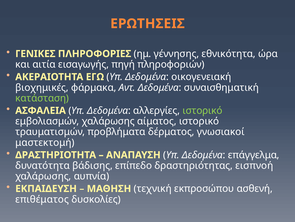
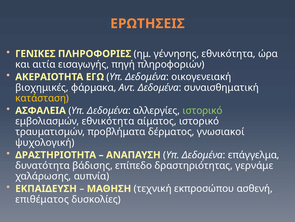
κατάσταση colour: light green -> yellow
εμβολιασμών χαλάρωσης: χαλάρωσης -> εθνικότητα
μαστεκτομή: μαστεκτομή -> ψυχολογική
εισπνοή: εισπνοή -> γερνάμε
